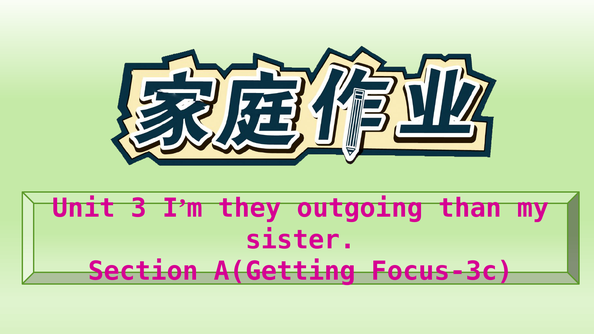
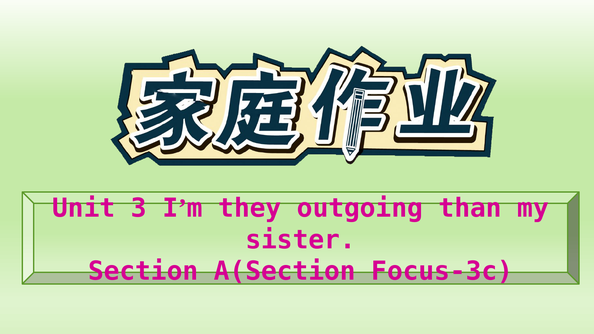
A(Getting: A(Getting -> A(Section
